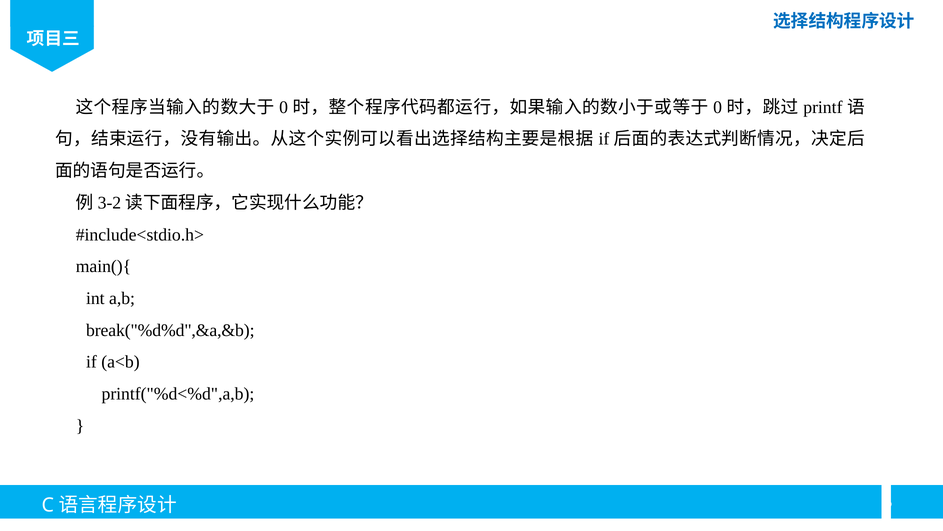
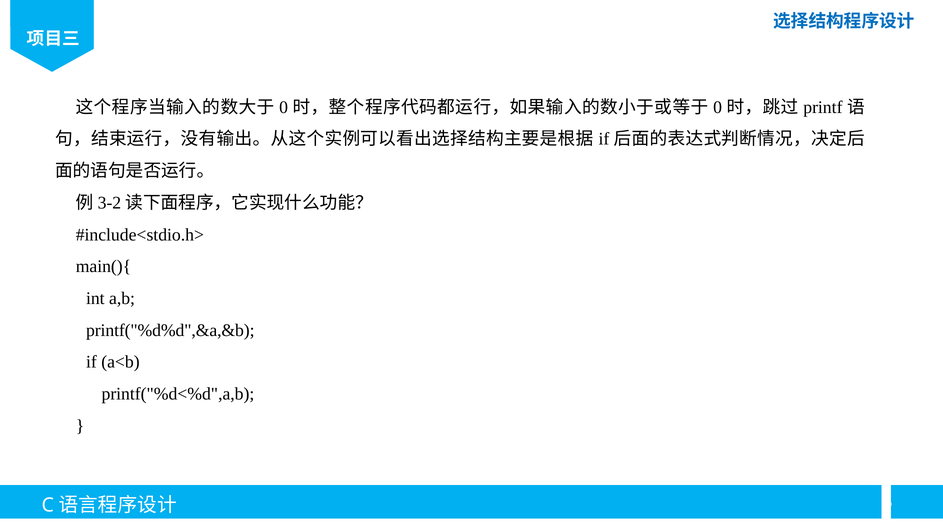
break("%d%d",&a,&b: break("%d%d",&a,&b -> printf("%d%d",&a,&b
